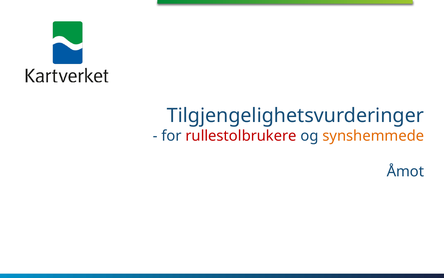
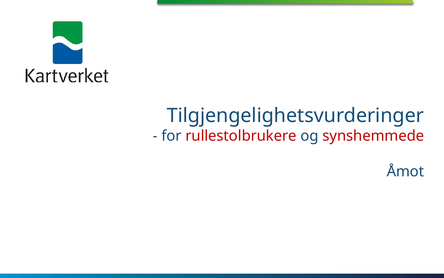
synshemmede colour: orange -> red
